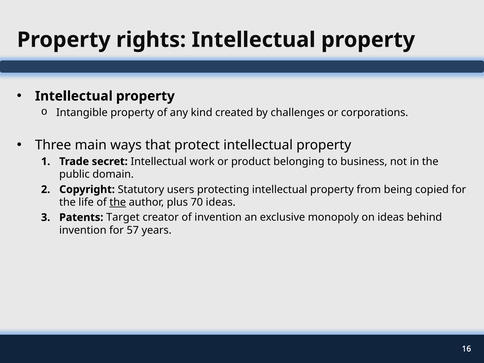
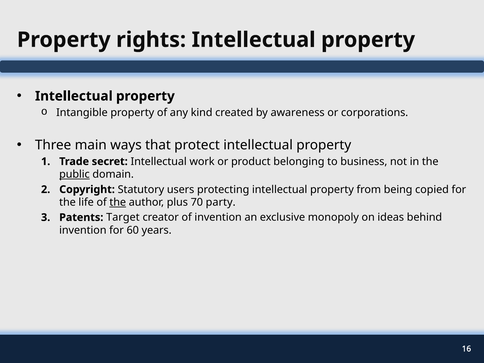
challenges: challenges -> awareness
public underline: none -> present
70 ideas: ideas -> party
57: 57 -> 60
